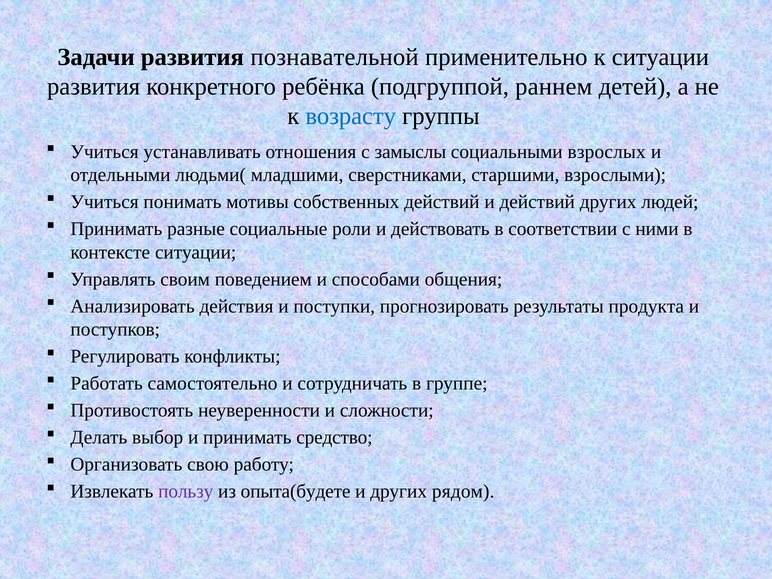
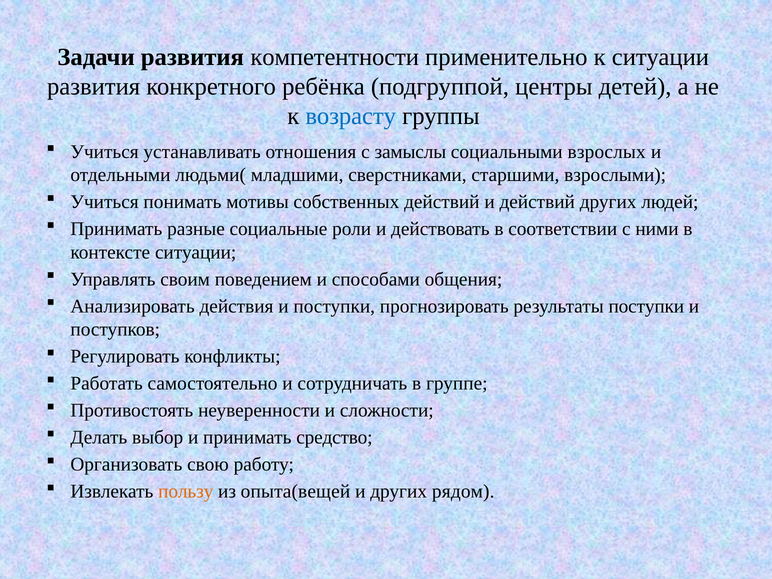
познавательной: познавательной -> компетентности
раннем: раннем -> центры
результаты продукта: продукта -> поступки
пользу colour: purple -> orange
опыта(будете: опыта(будете -> опыта(вещей
